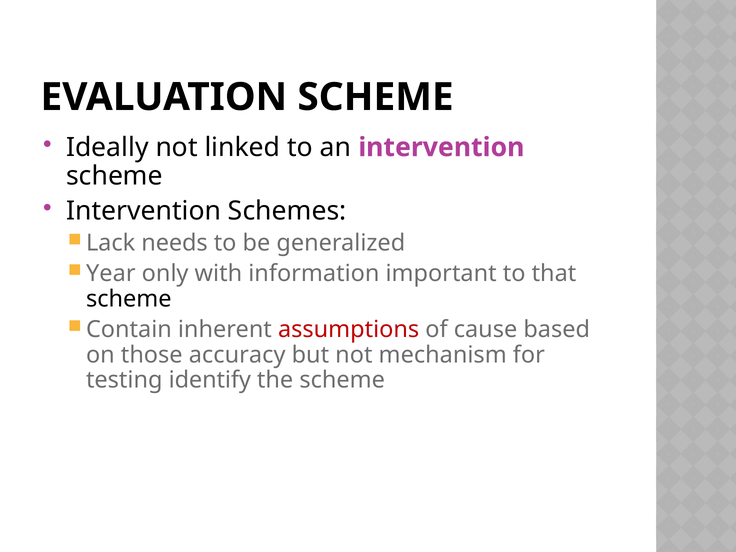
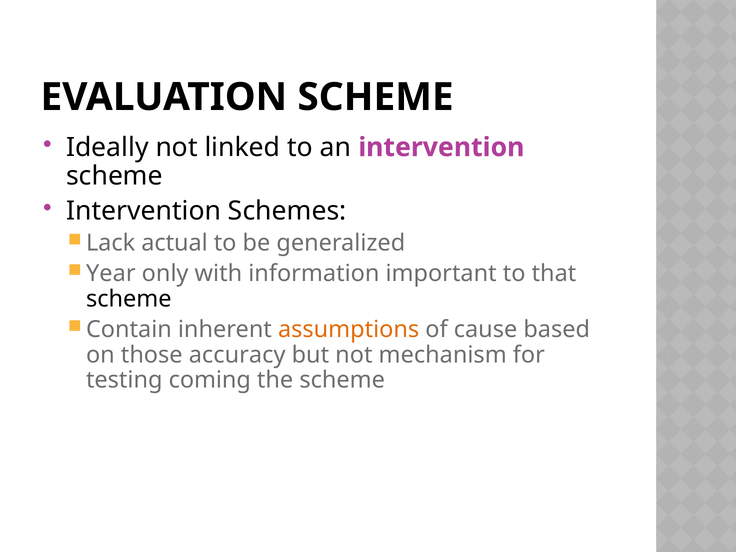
needs: needs -> actual
assumptions colour: red -> orange
identify: identify -> coming
